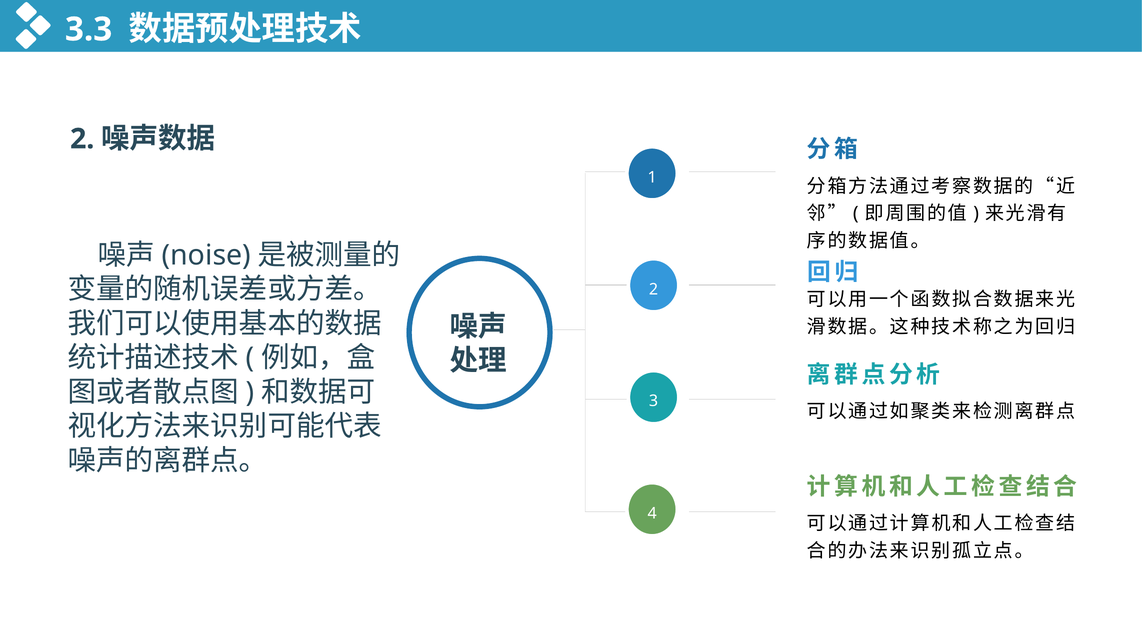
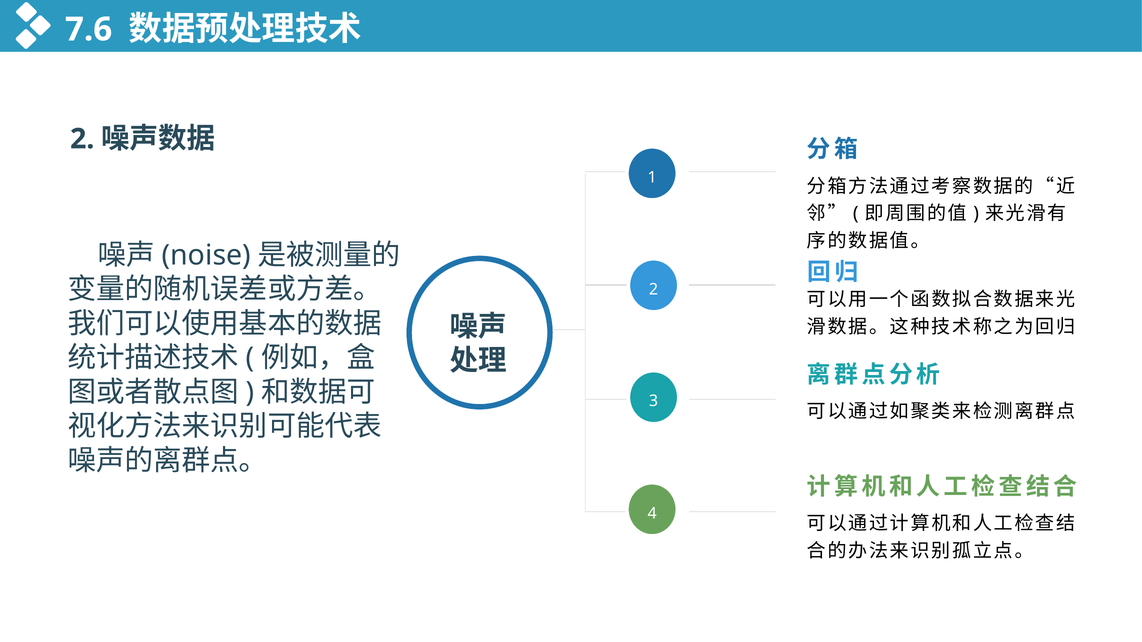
3.3: 3.3 -> 7.6
